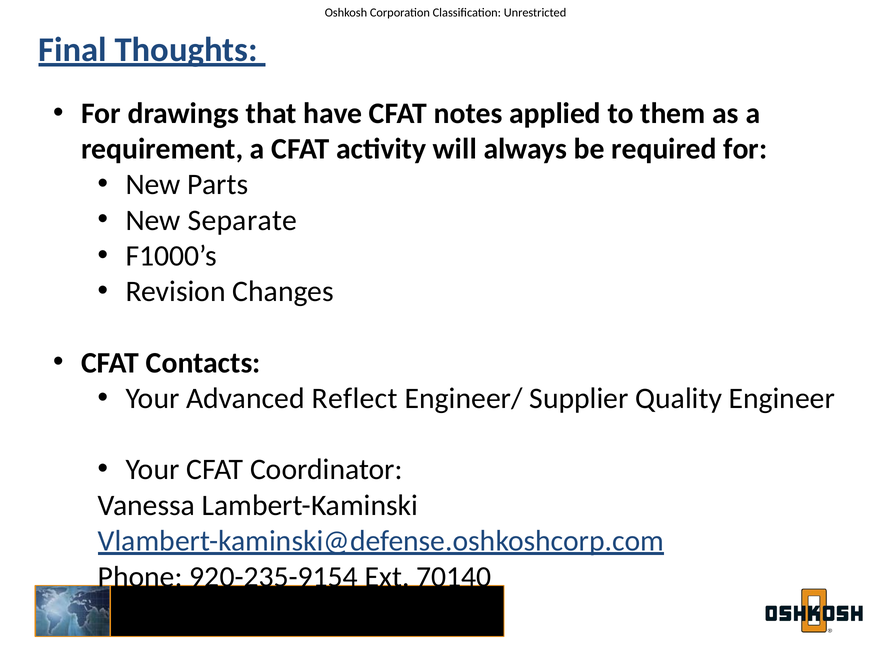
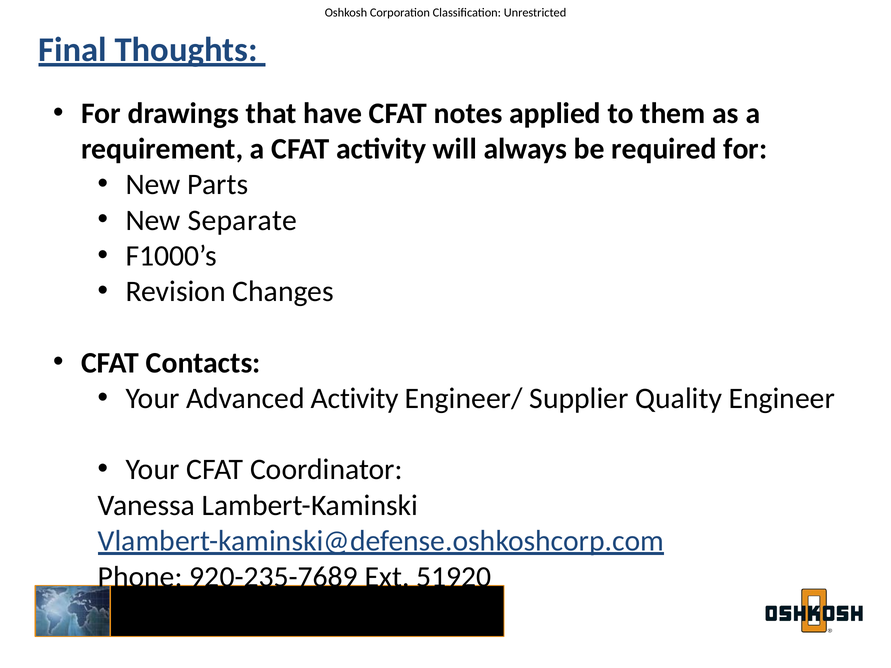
Advanced Reflect: Reflect -> Activity
920-235-9154: 920-235-9154 -> 920-235-7689
70140: 70140 -> 51920
